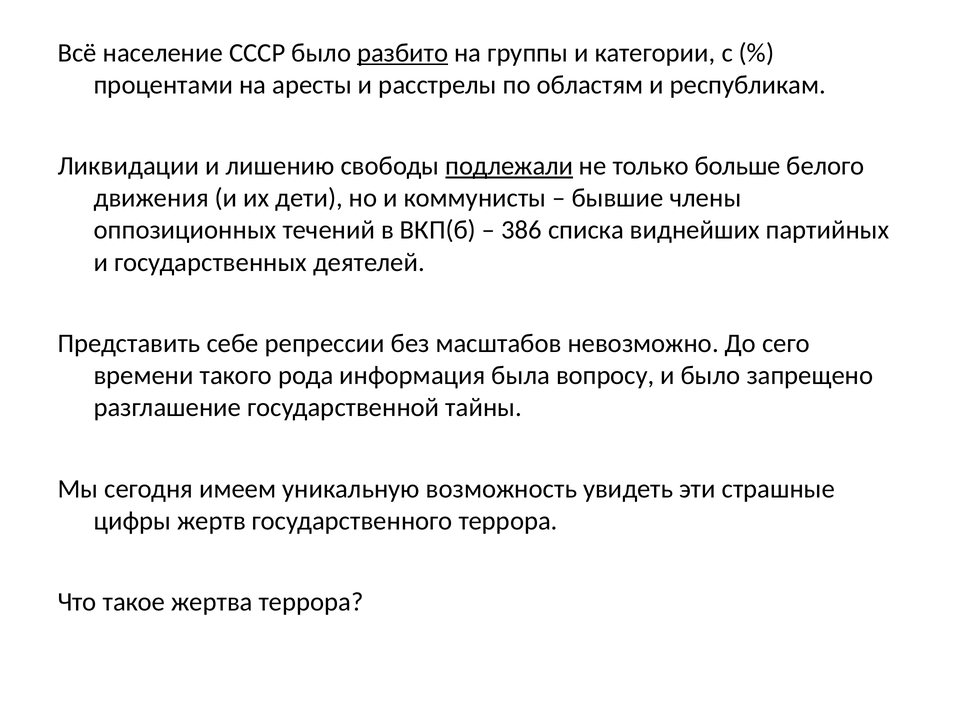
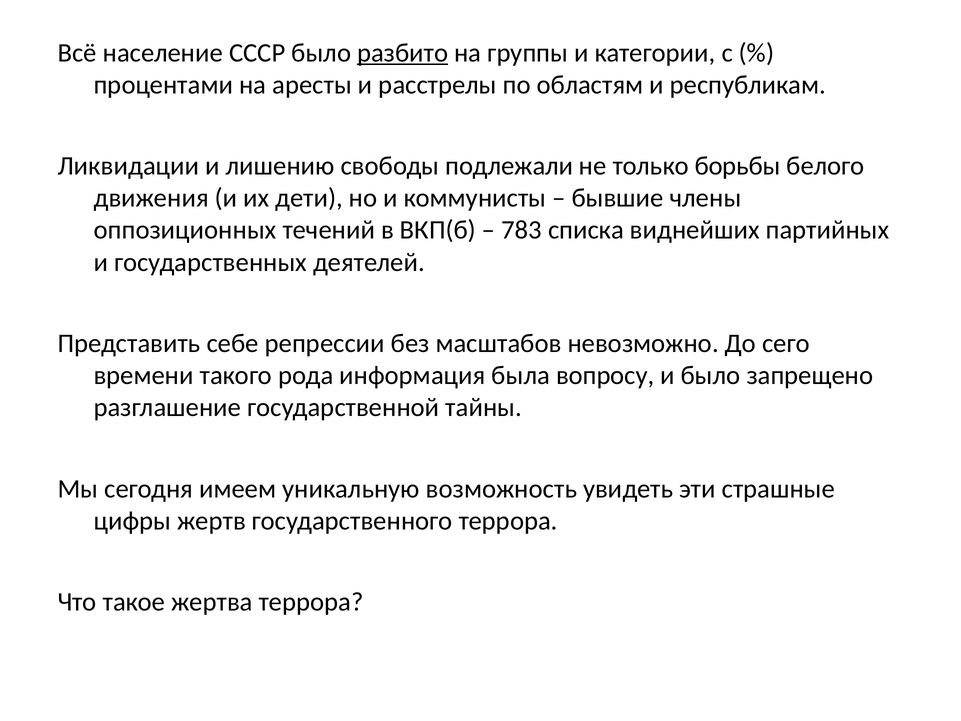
подлежали underline: present -> none
больше: больше -> борьбы
386: 386 -> 783
